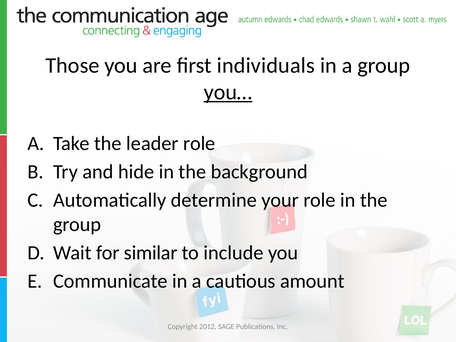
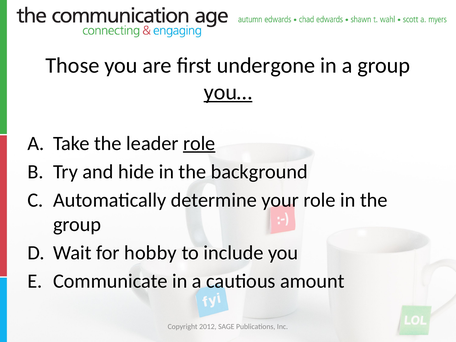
individuals: individuals -> undergone
role at (199, 143) underline: none -> present
similar: similar -> hobby
